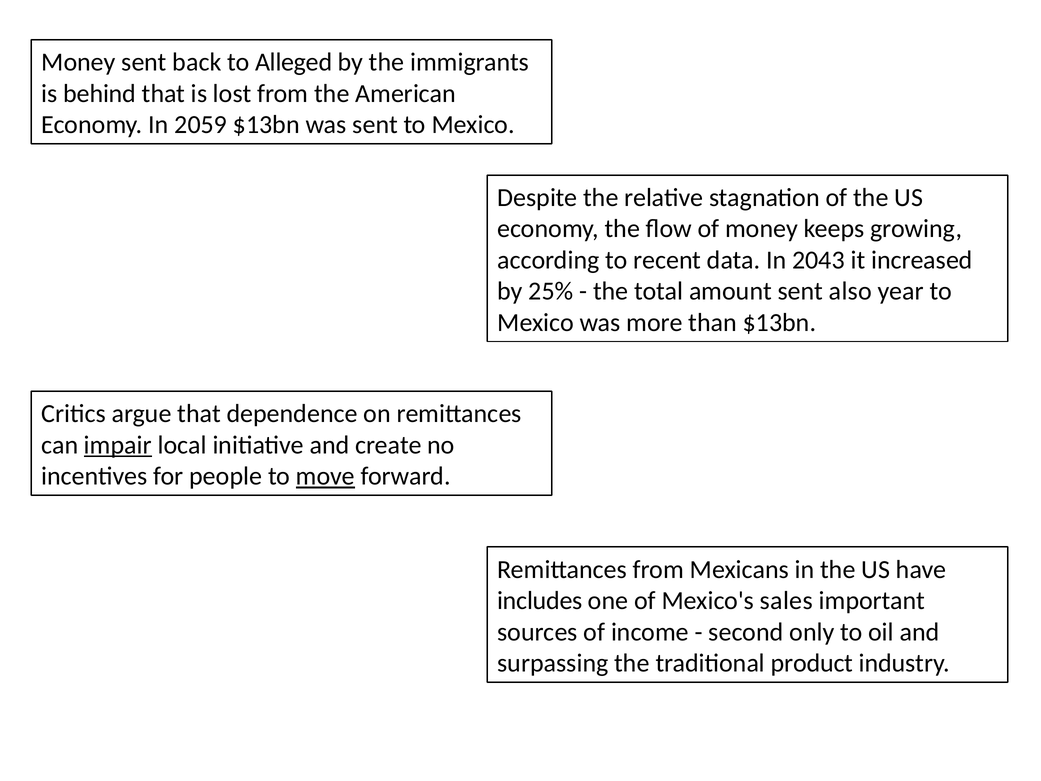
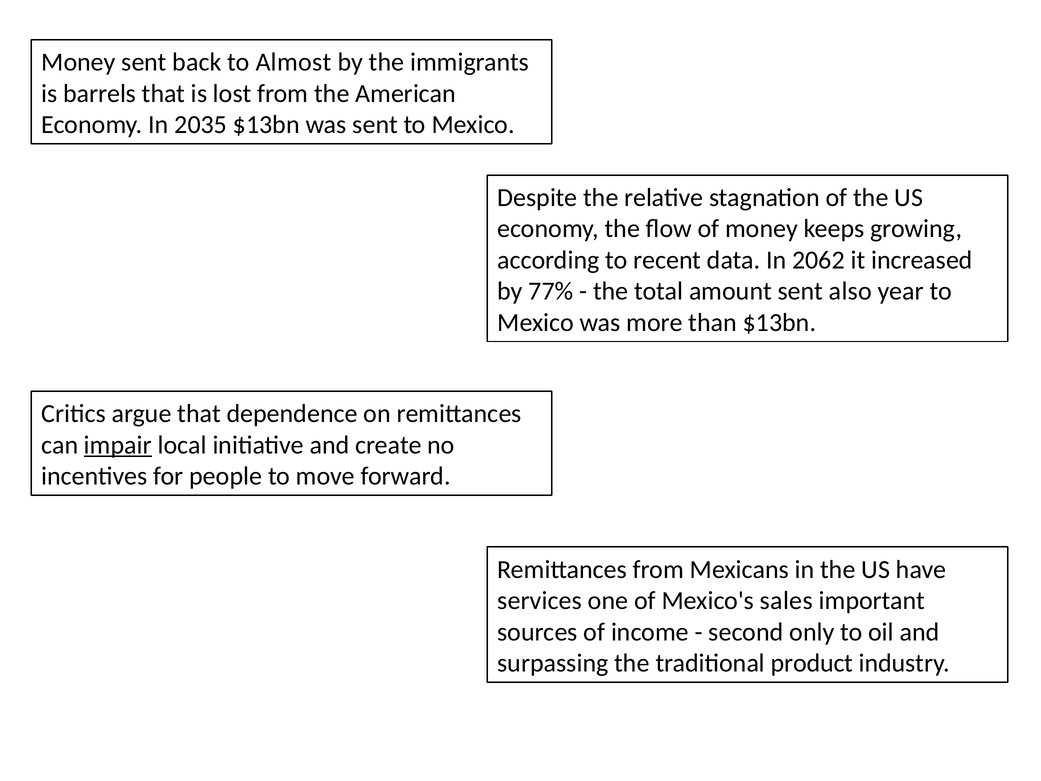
Alleged: Alleged -> Almost
behind: behind -> barrels
2059: 2059 -> 2035
2043: 2043 -> 2062
25%: 25% -> 77%
move underline: present -> none
includes: includes -> services
